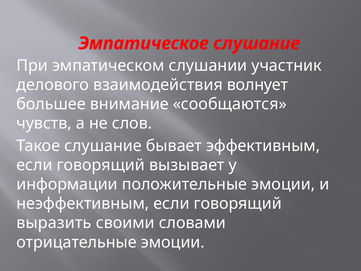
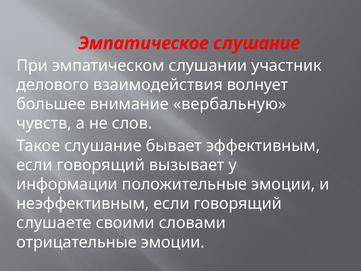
сообщаются: сообщаются -> вербальную
выразить: выразить -> слушаете
